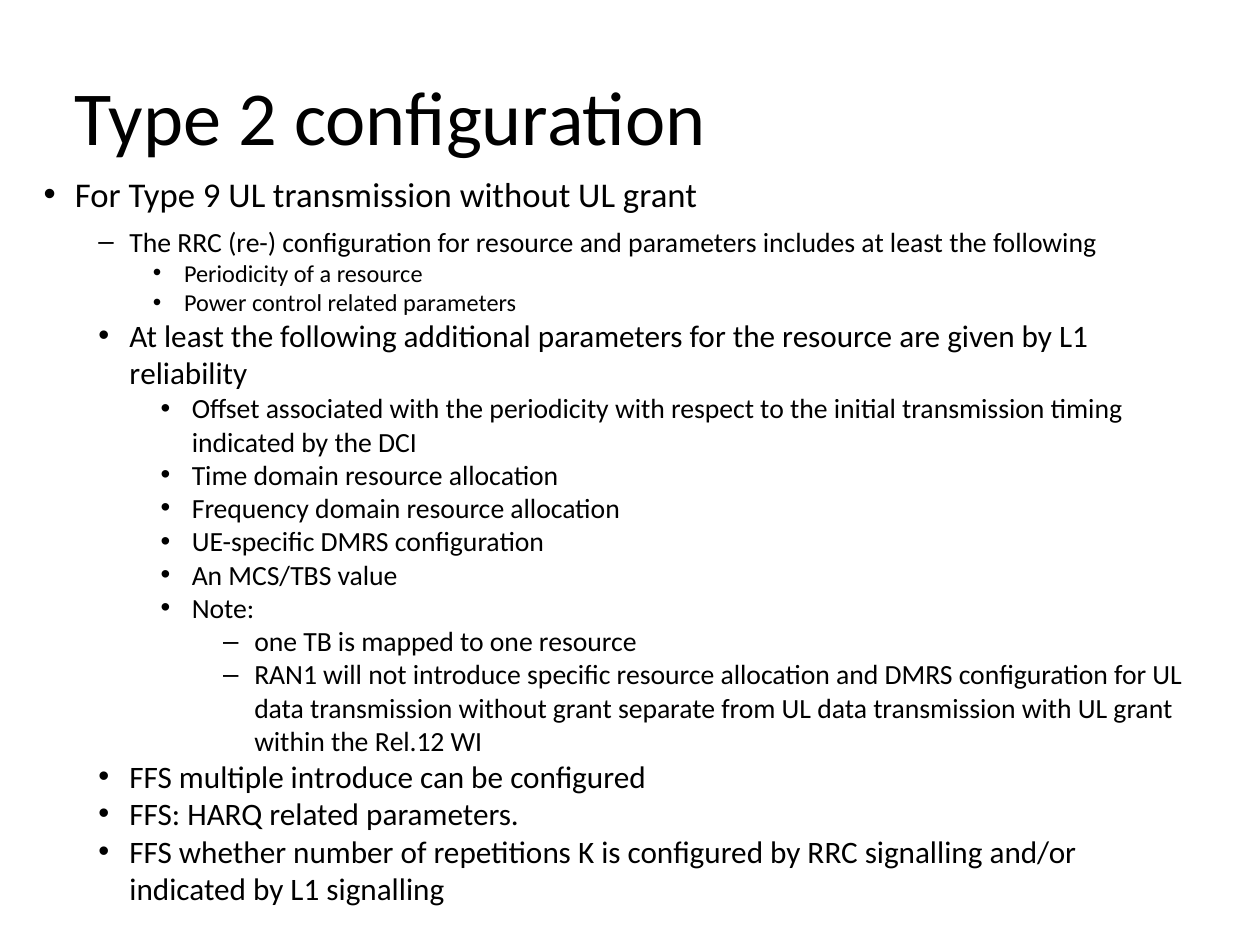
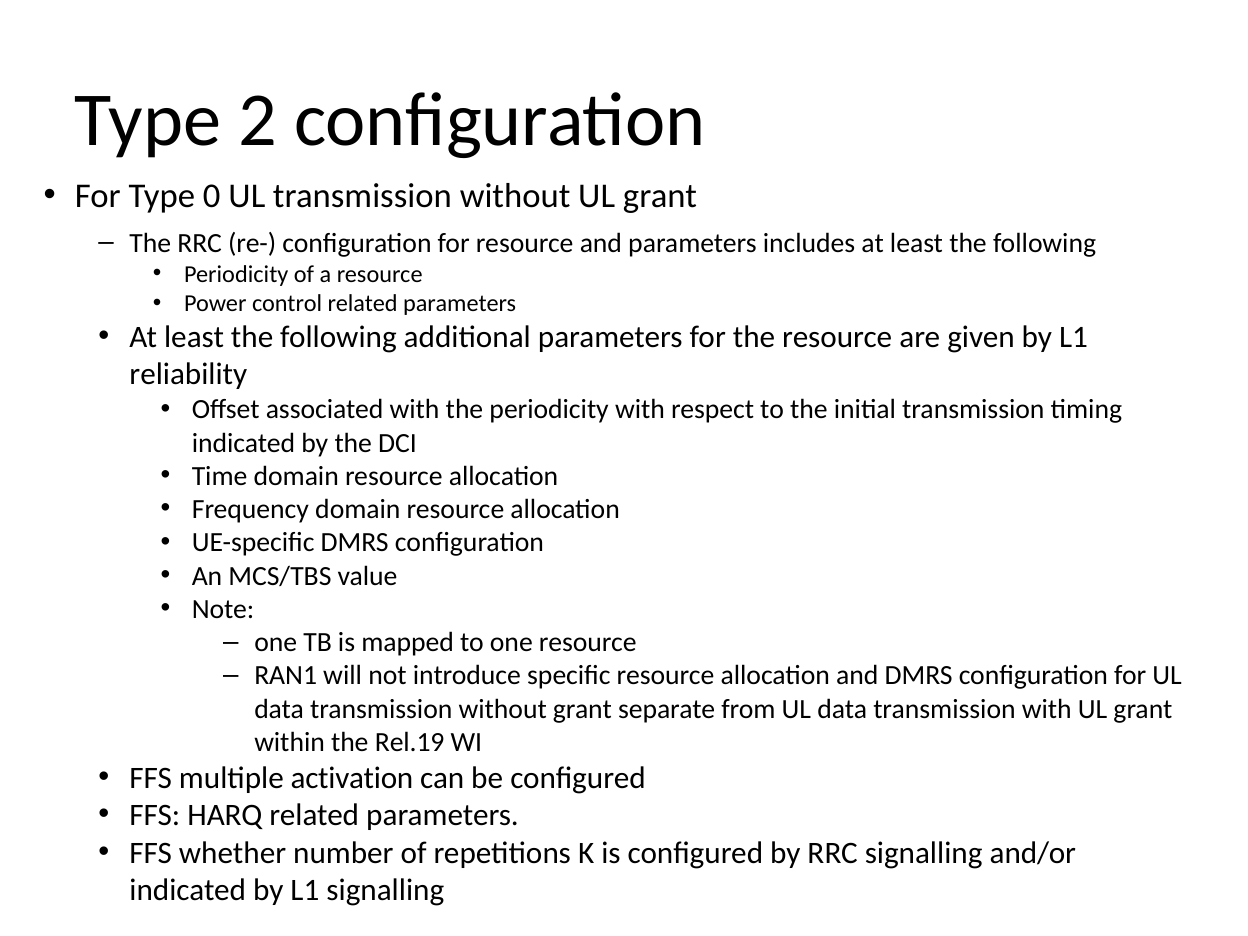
9: 9 -> 0
Rel.12: Rel.12 -> Rel.19
multiple introduce: introduce -> activation
